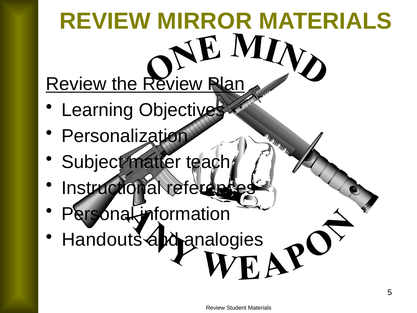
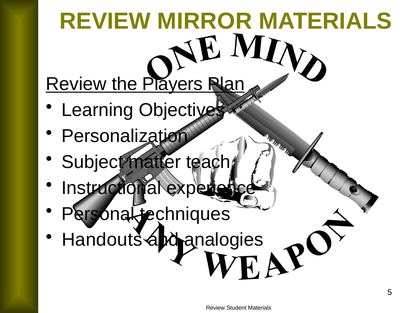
the Review: Review -> Players
references: references -> experience
information: information -> techniques
